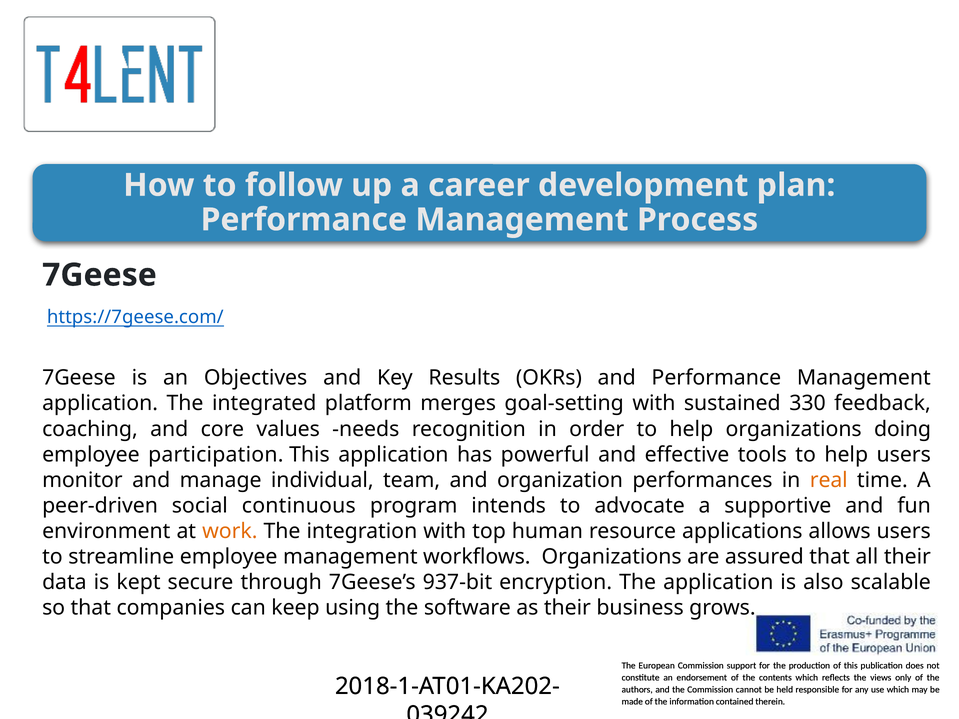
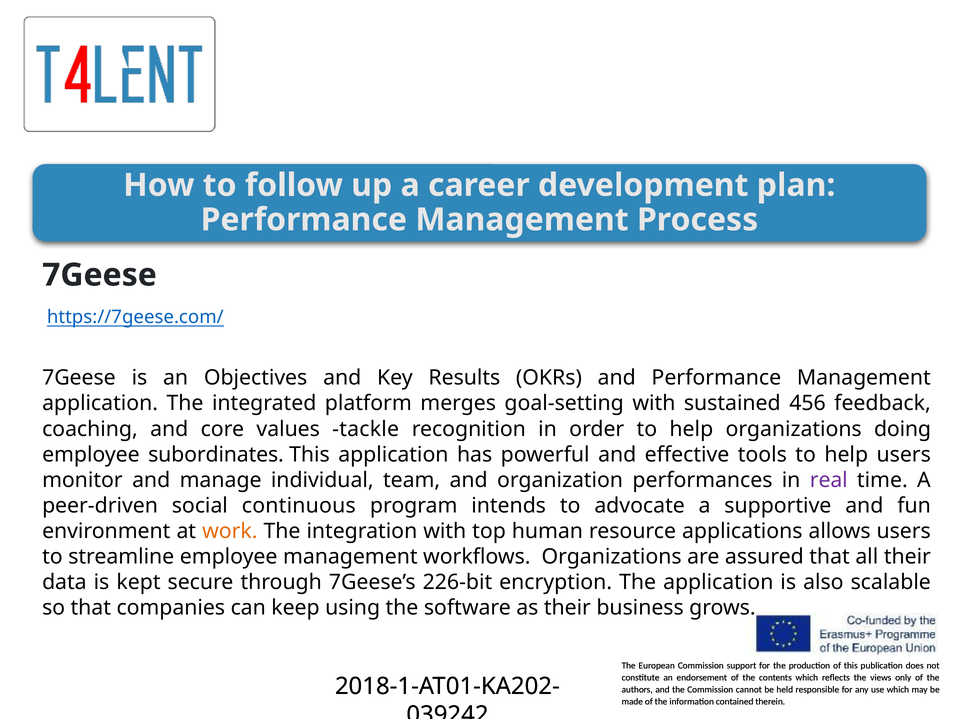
330: 330 -> 456
needs: needs -> tackle
participation: participation -> subordinates
real colour: orange -> purple
937-bit: 937-bit -> 226-bit
